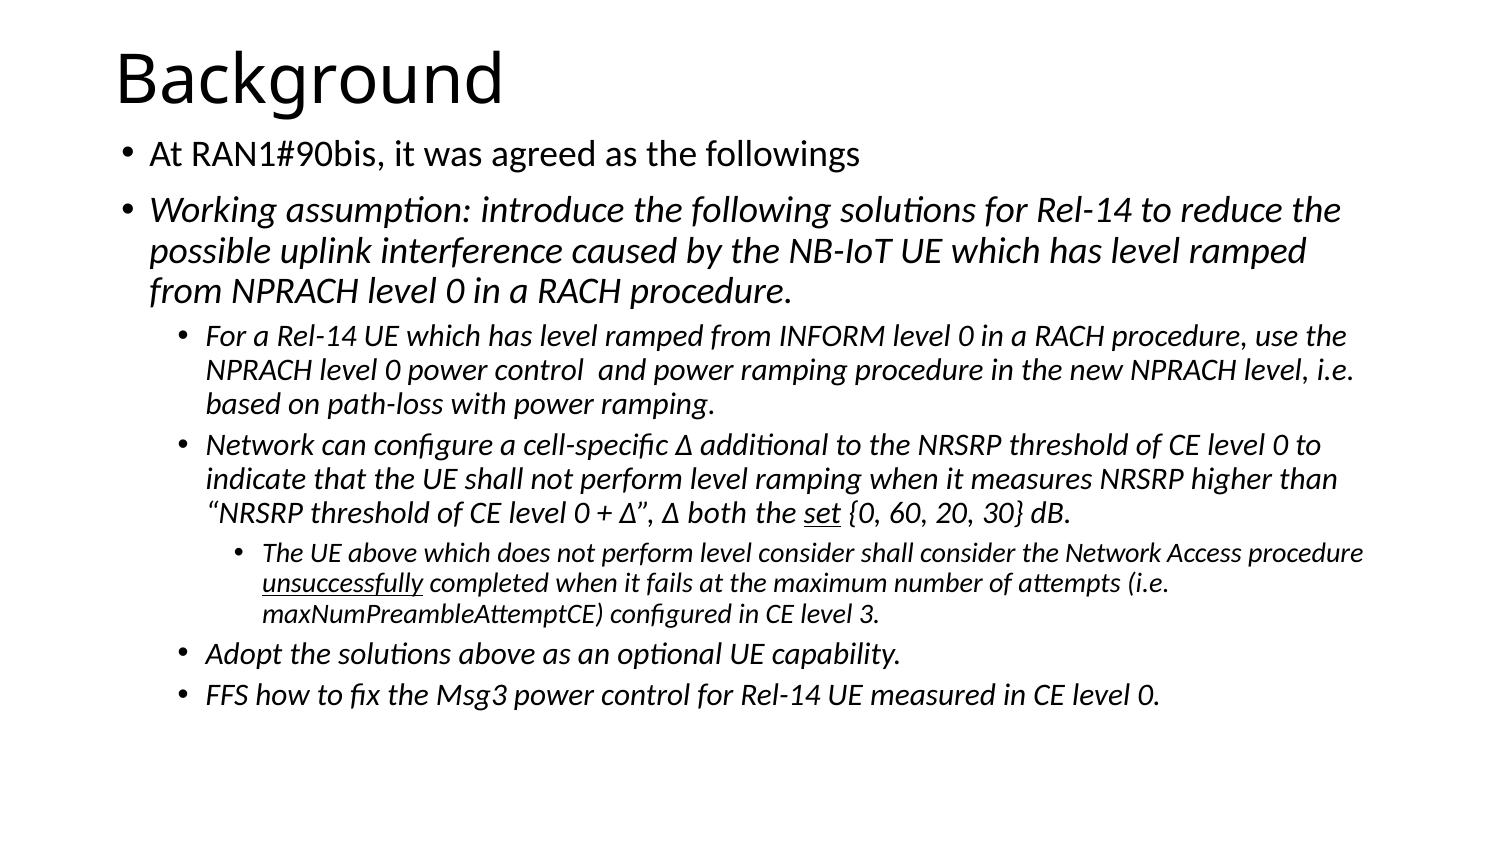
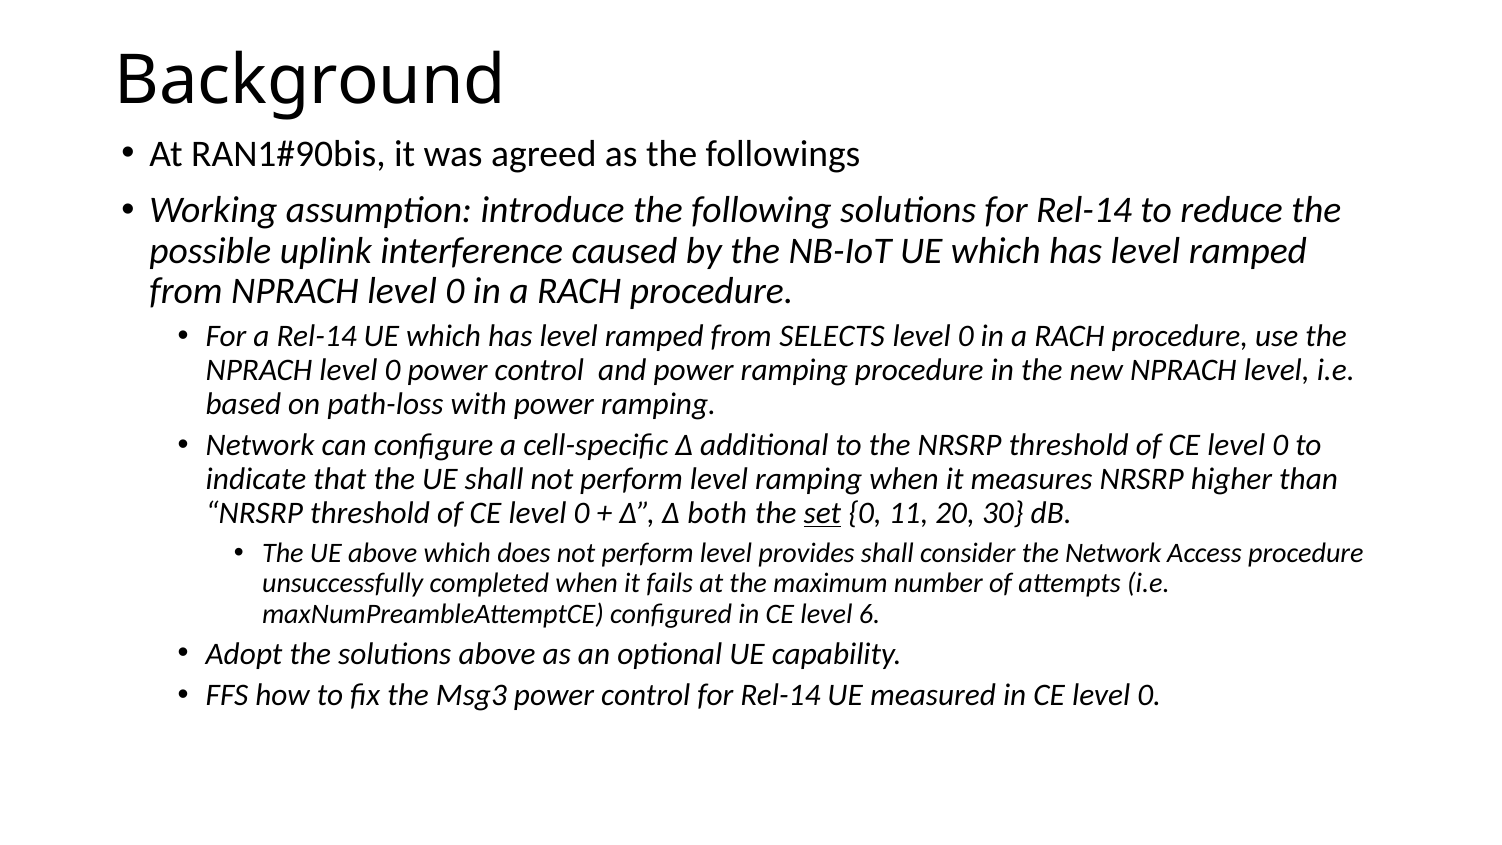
INFORM: INFORM -> SELECTS
60: 60 -> 11
level consider: consider -> provides
unsuccessfully underline: present -> none
3: 3 -> 6
